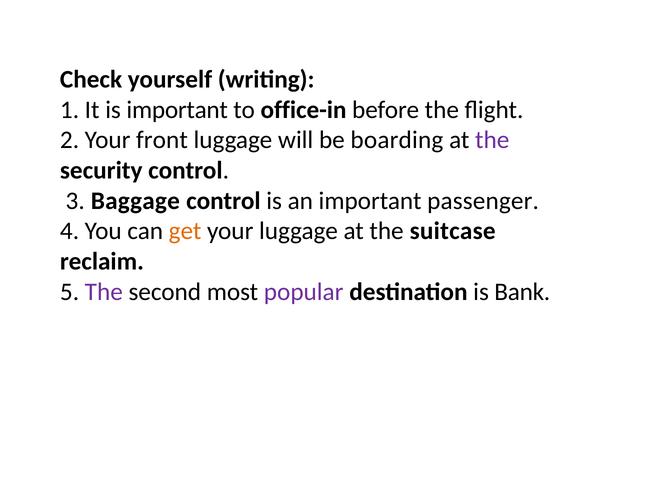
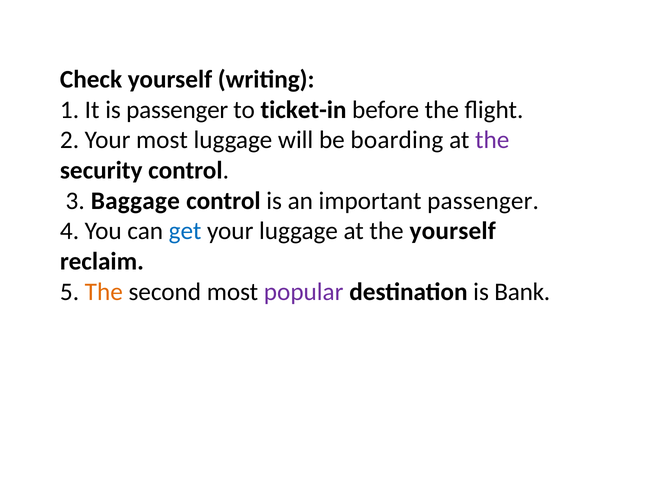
is important: important -> passenger
office-in: office-in -> ticket-in
Your front: front -> most
get colour: orange -> blue
the suitcase: suitcase -> yourself
The at (104, 292) colour: purple -> orange
